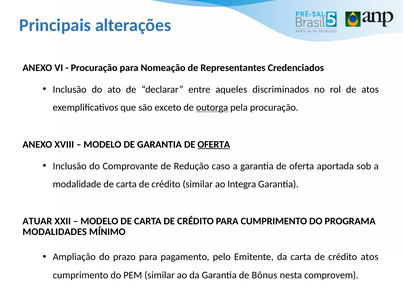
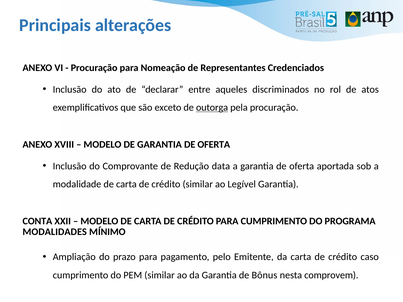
OFERTA at (214, 145) underline: present -> none
caso: caso -> data
Integra: Integra -> Legível
ATUAR: ATUAR -> CONTA
crédito atos: atos -> caso
